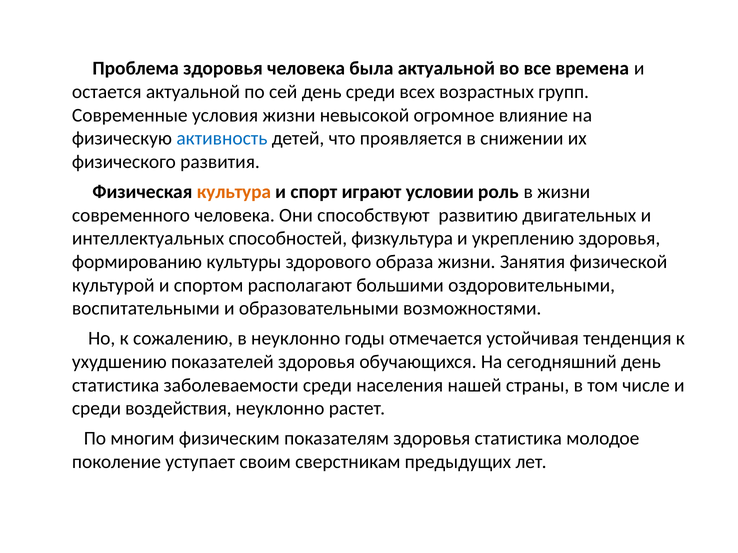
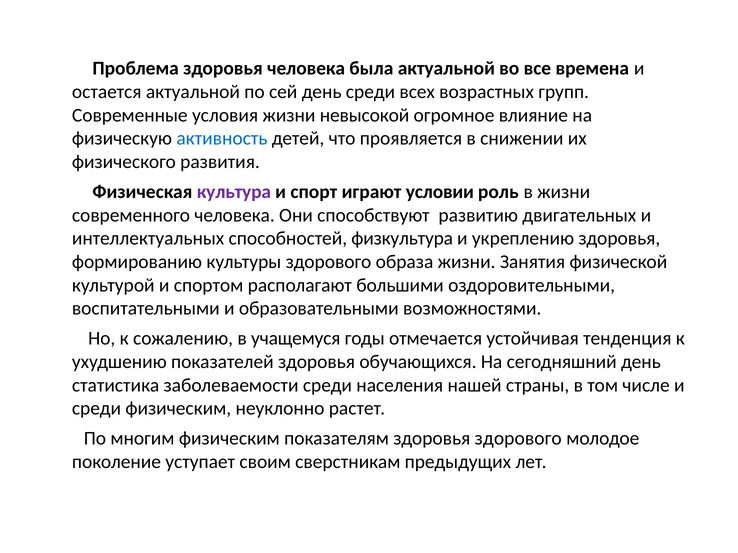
культура colour: orange -> purple
в неуклонно: неуклонно -> учащемуся
среди воздействия: воздействия -> физическим
здоровья статистика: статистика -> здорового
